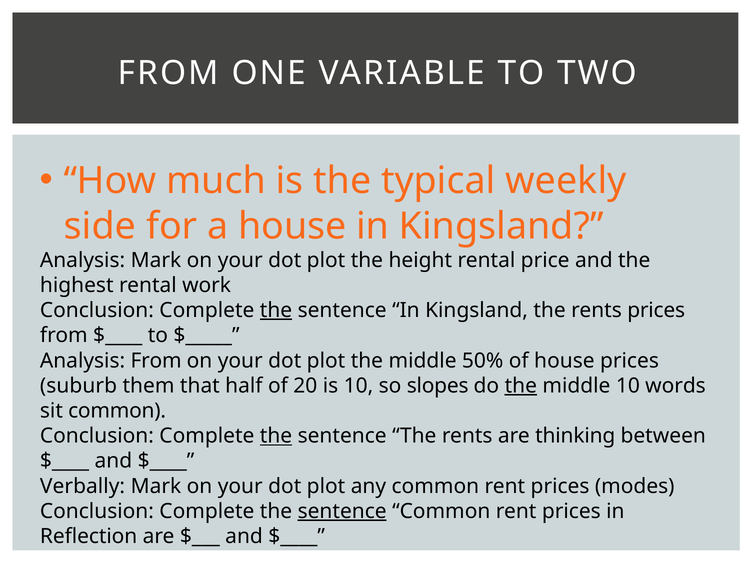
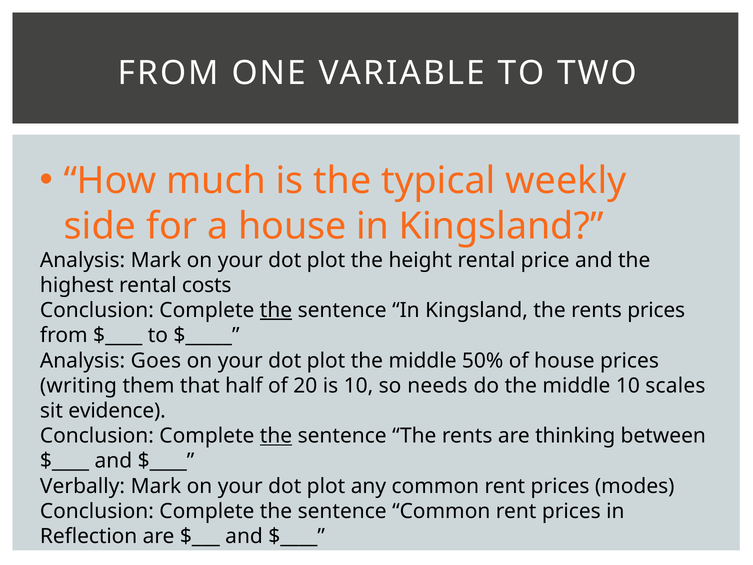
work: work -> costs
Analysis From: From -> Goes
suburb: suburb -> writing
slopes: slopes -> needs
the at (521, 386) underline: present -> none
words: words -> scales
sit common: common -> evidence
sentence at (342, 511) underline: present -> none
